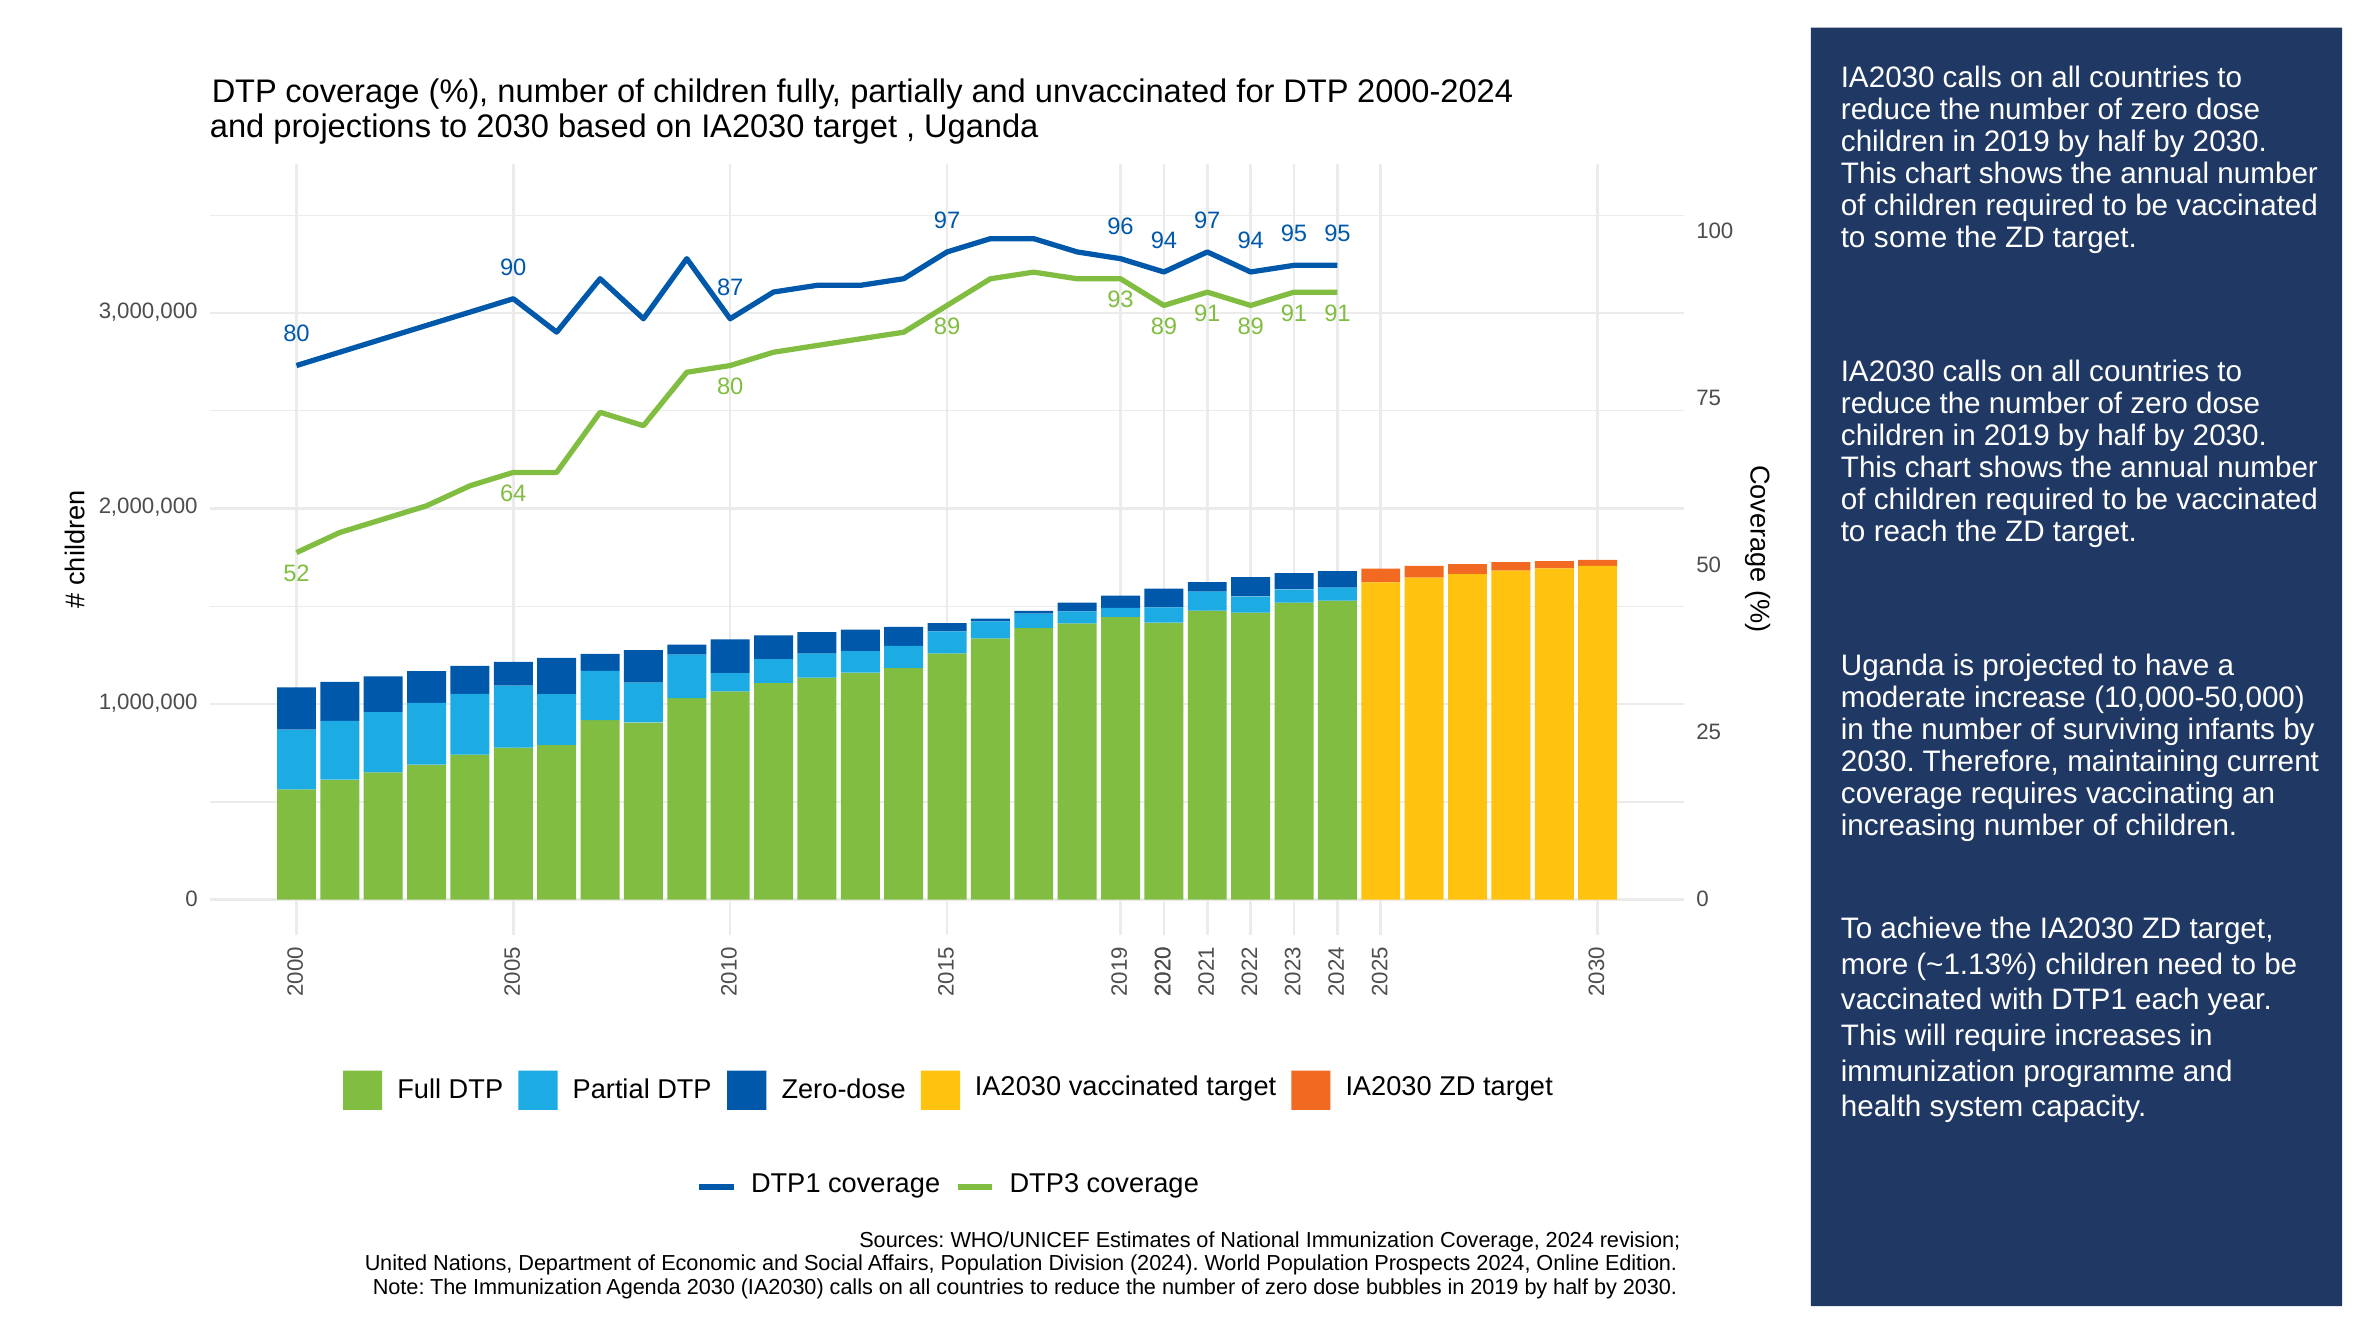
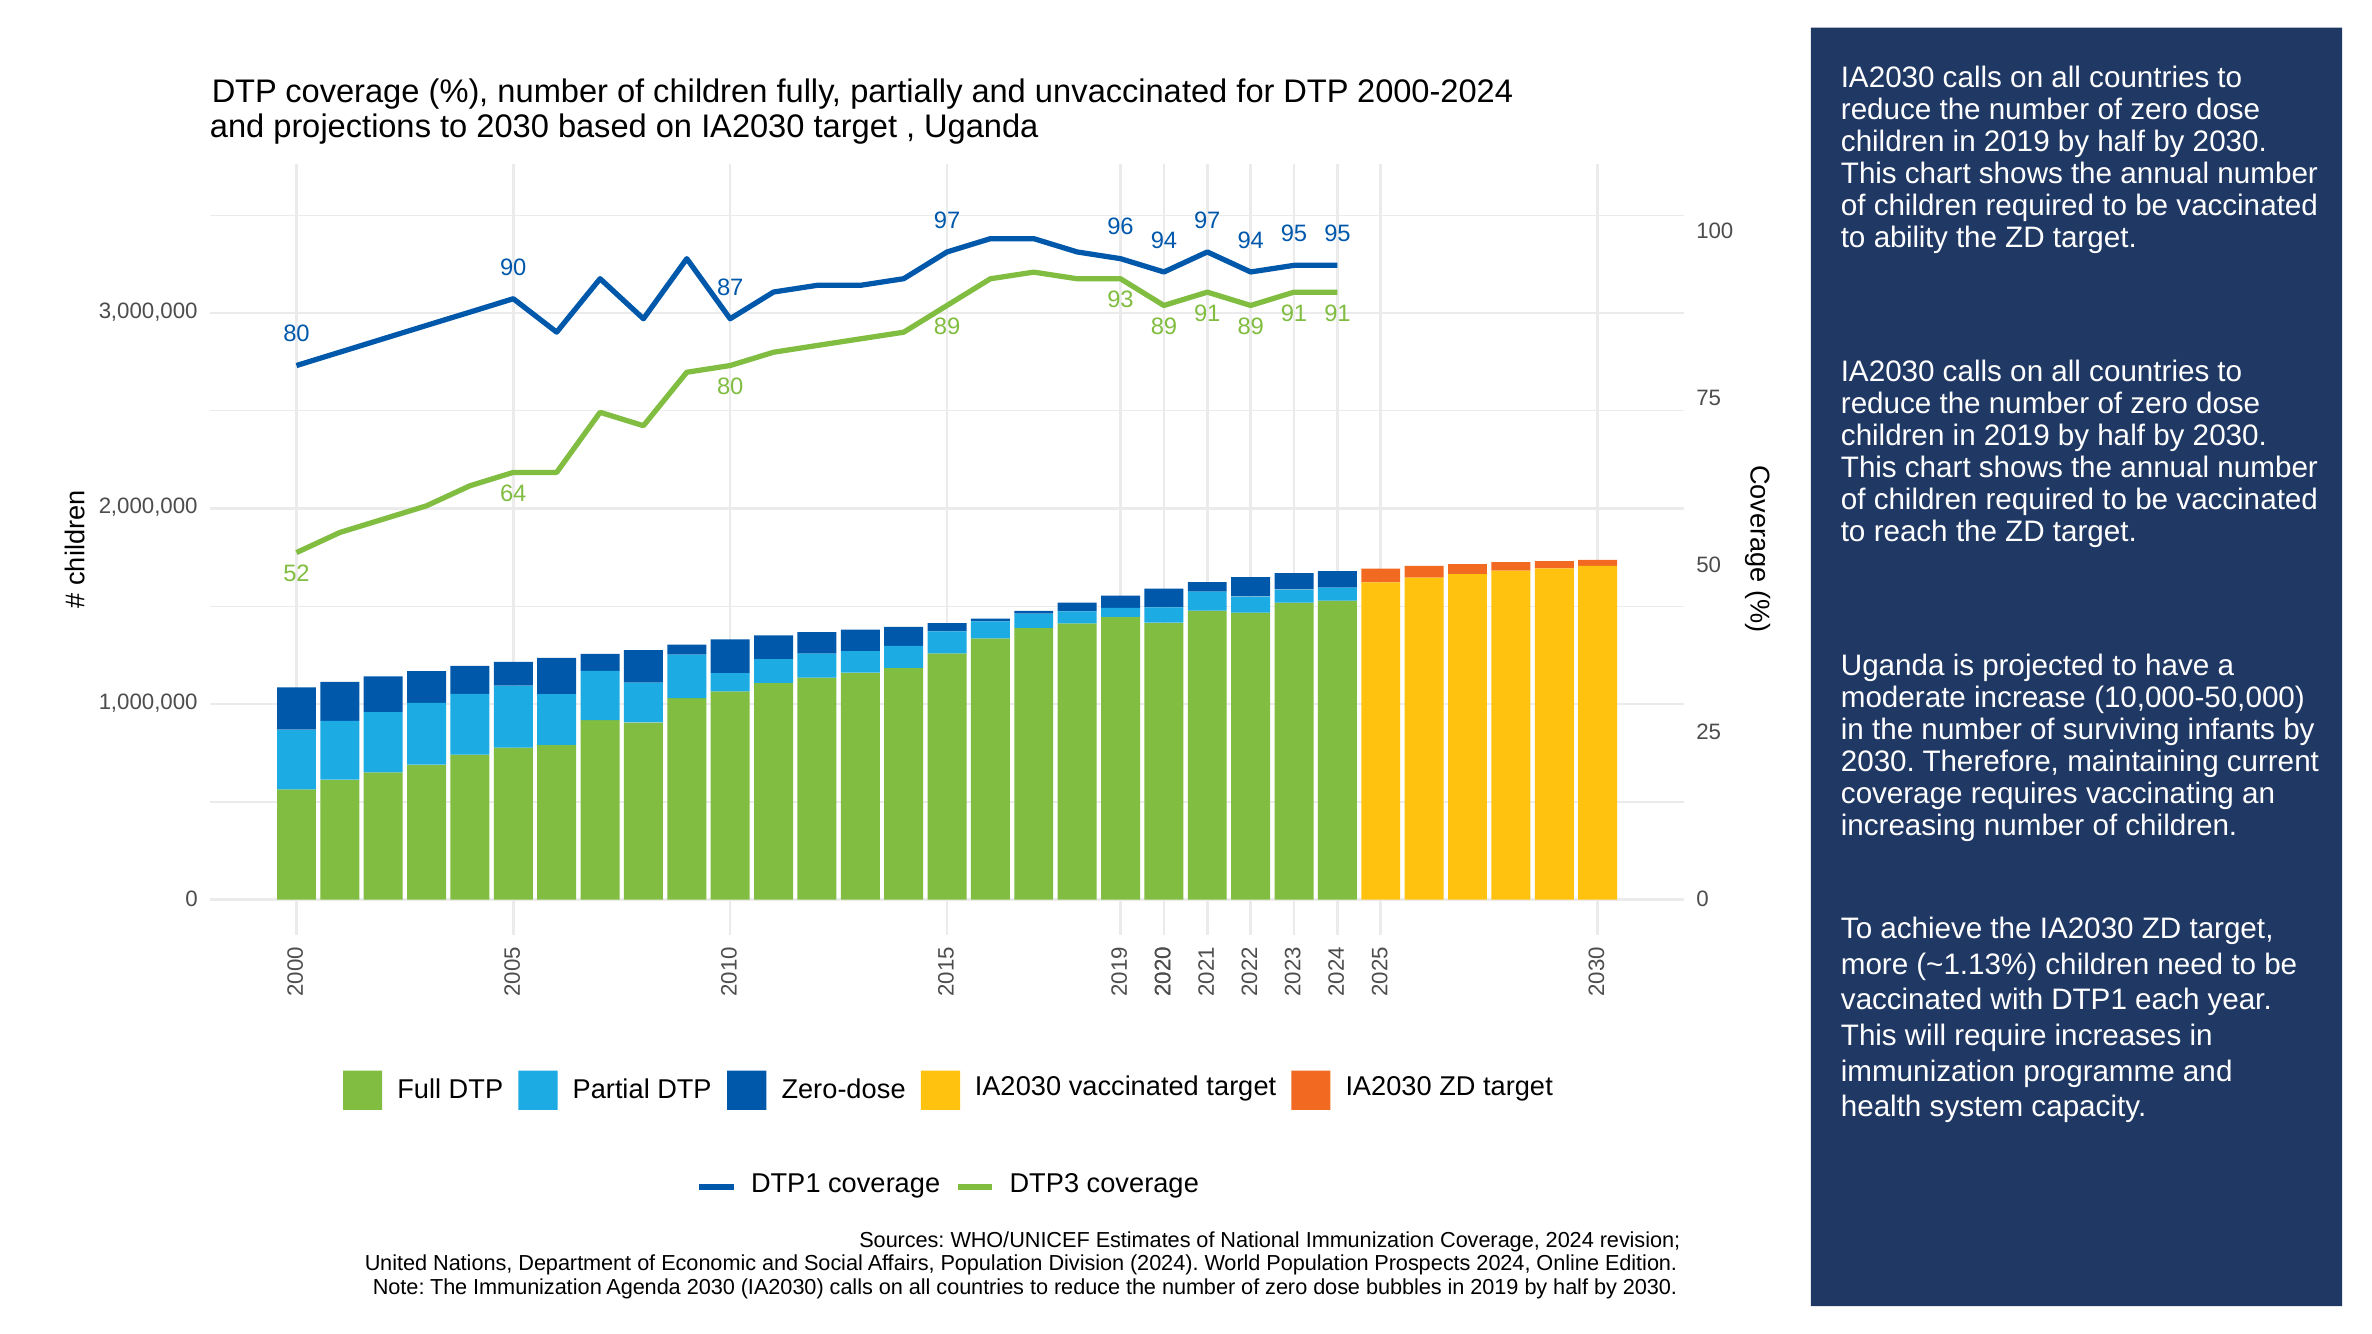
some: some -> ability
